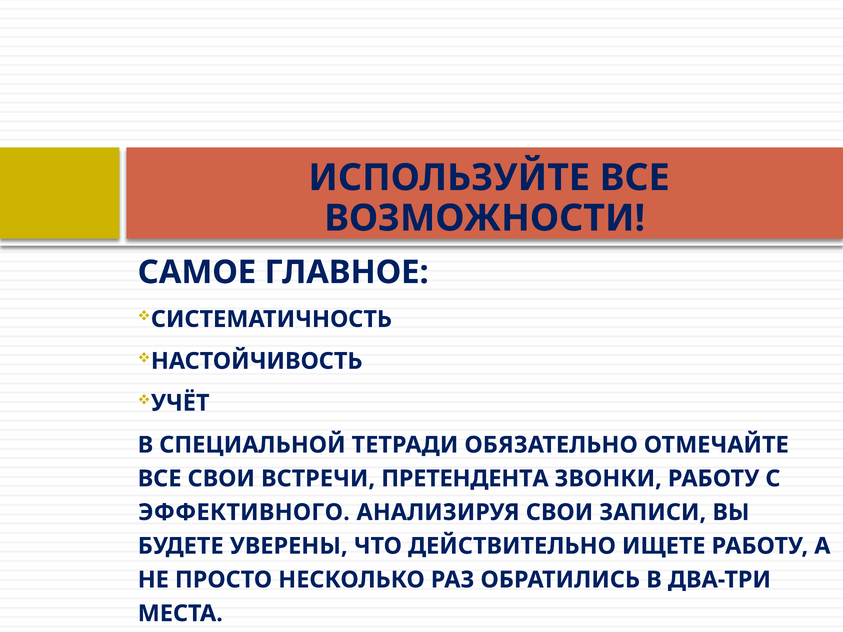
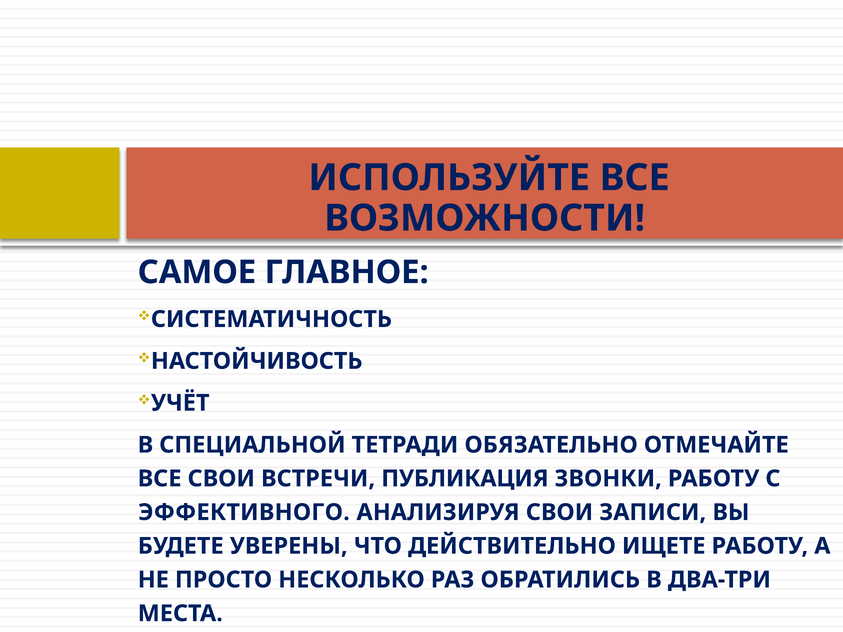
ПРЕТЕНДЕНТА: ПРЕТЕНДЕНТА -> ПУБЛИКАЦИЯ
